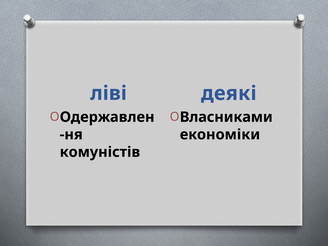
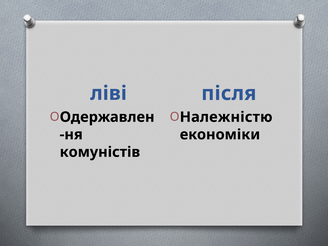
деякі: деякі -> після
Власниками: Власниками -> Належністю
